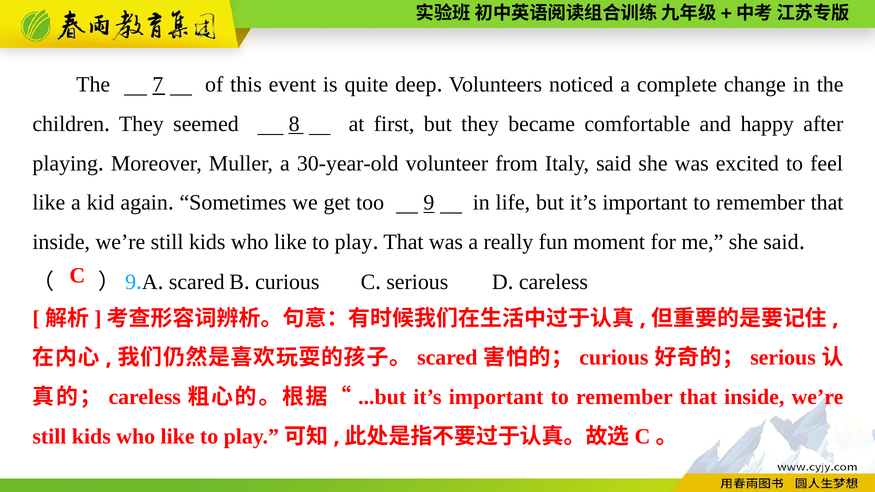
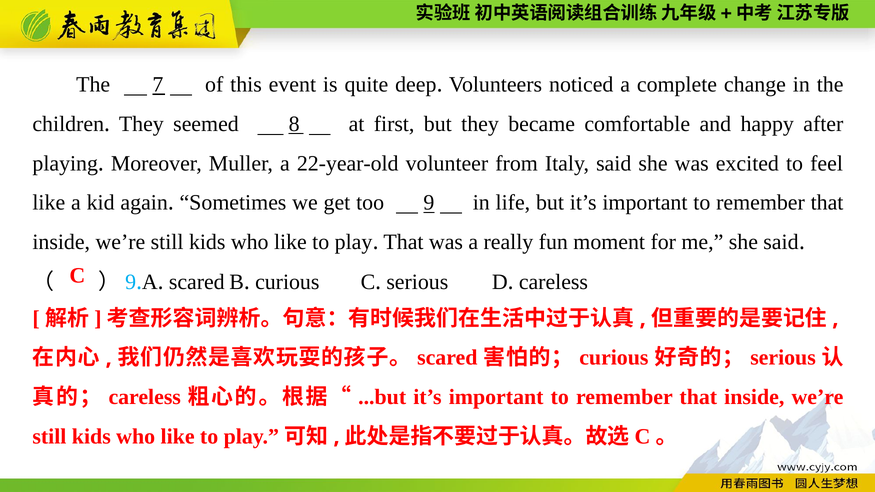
30-year-old: 30-year-old -> 22-year-old
